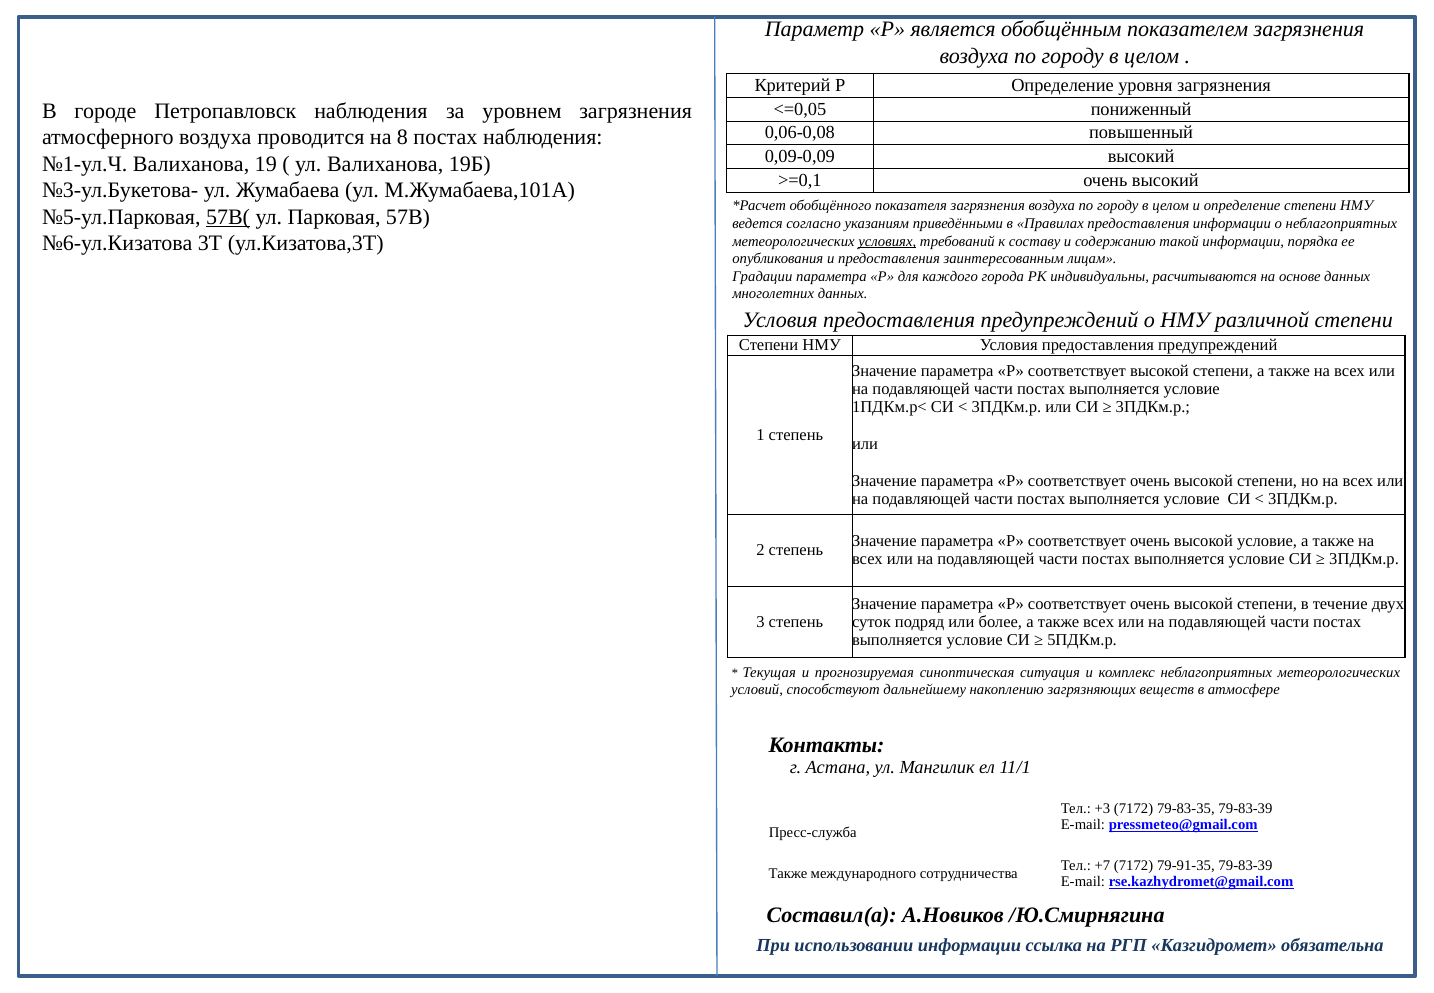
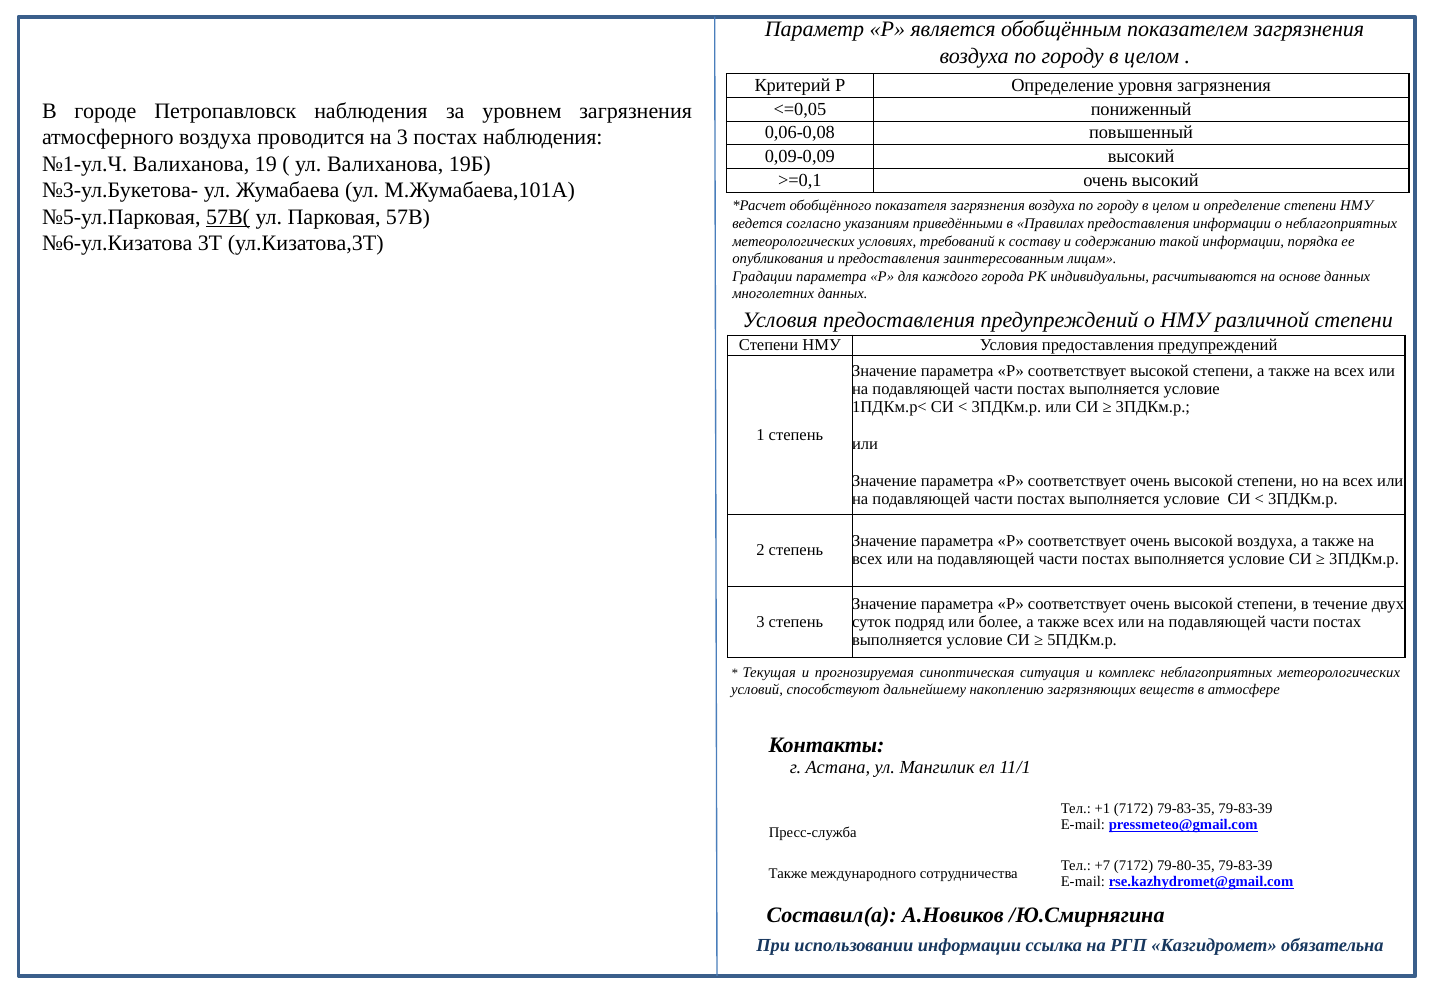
на 8: 8 -> 3
условиях underline: present -> none
высокой условие: условие -> воздуха
+3: +3 -> +1
79-91-35: 79-91-35 -> 79-80-35
